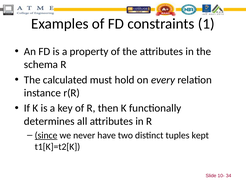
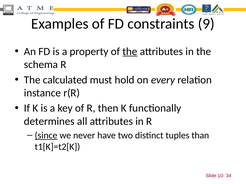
1: 1 -> 9
the at (130, 52) underline: none -> present
kept: kept -> than
